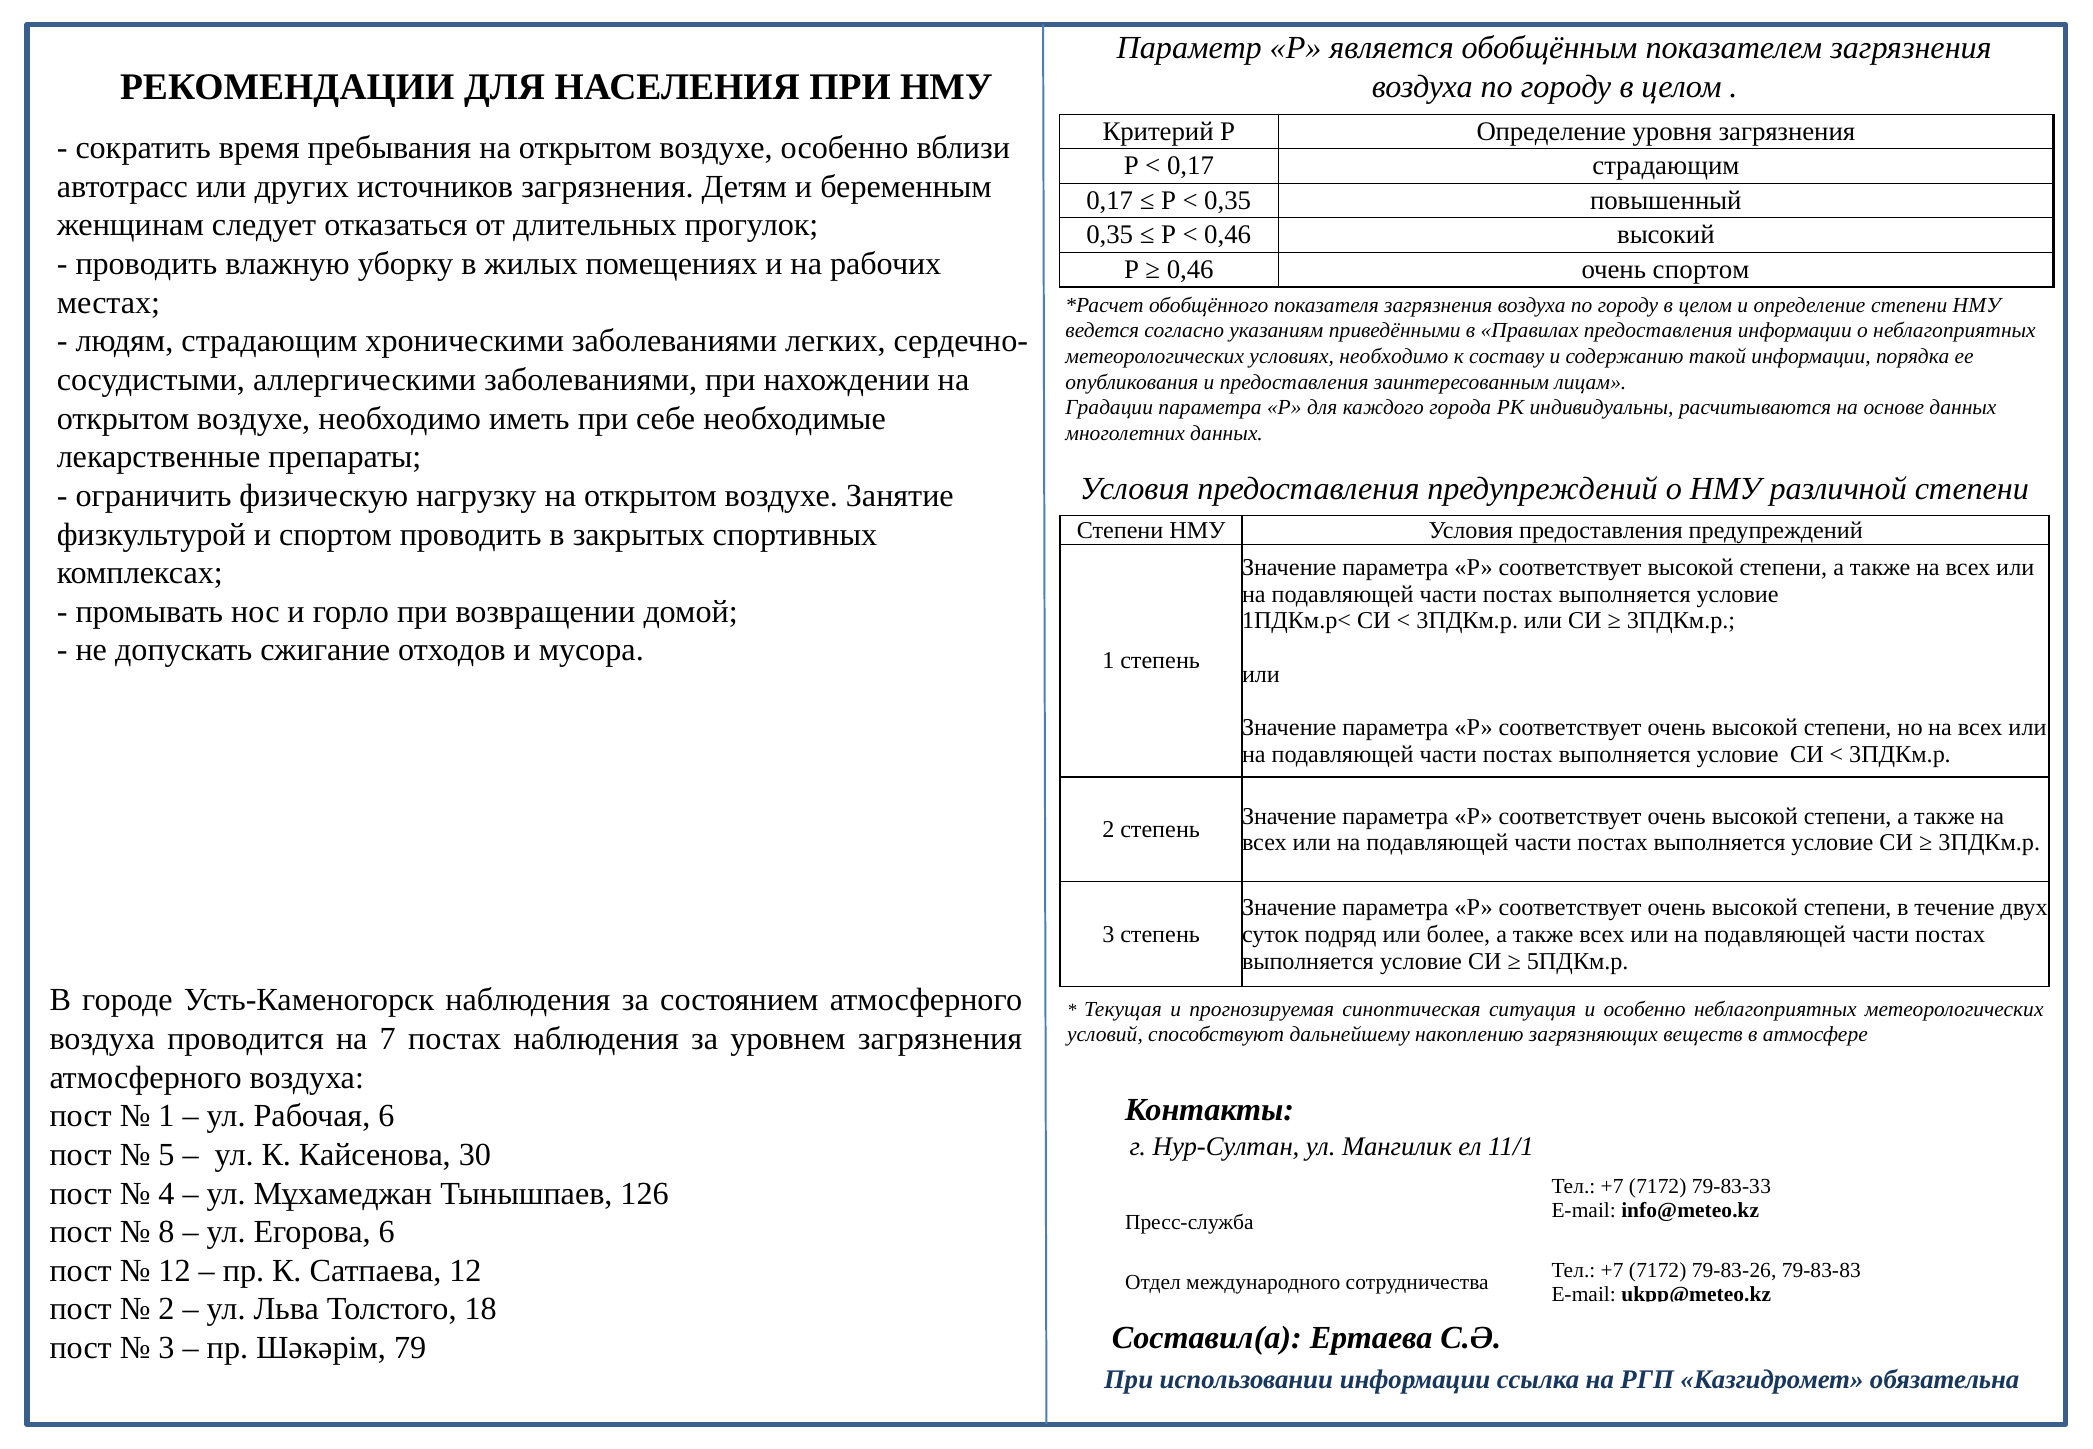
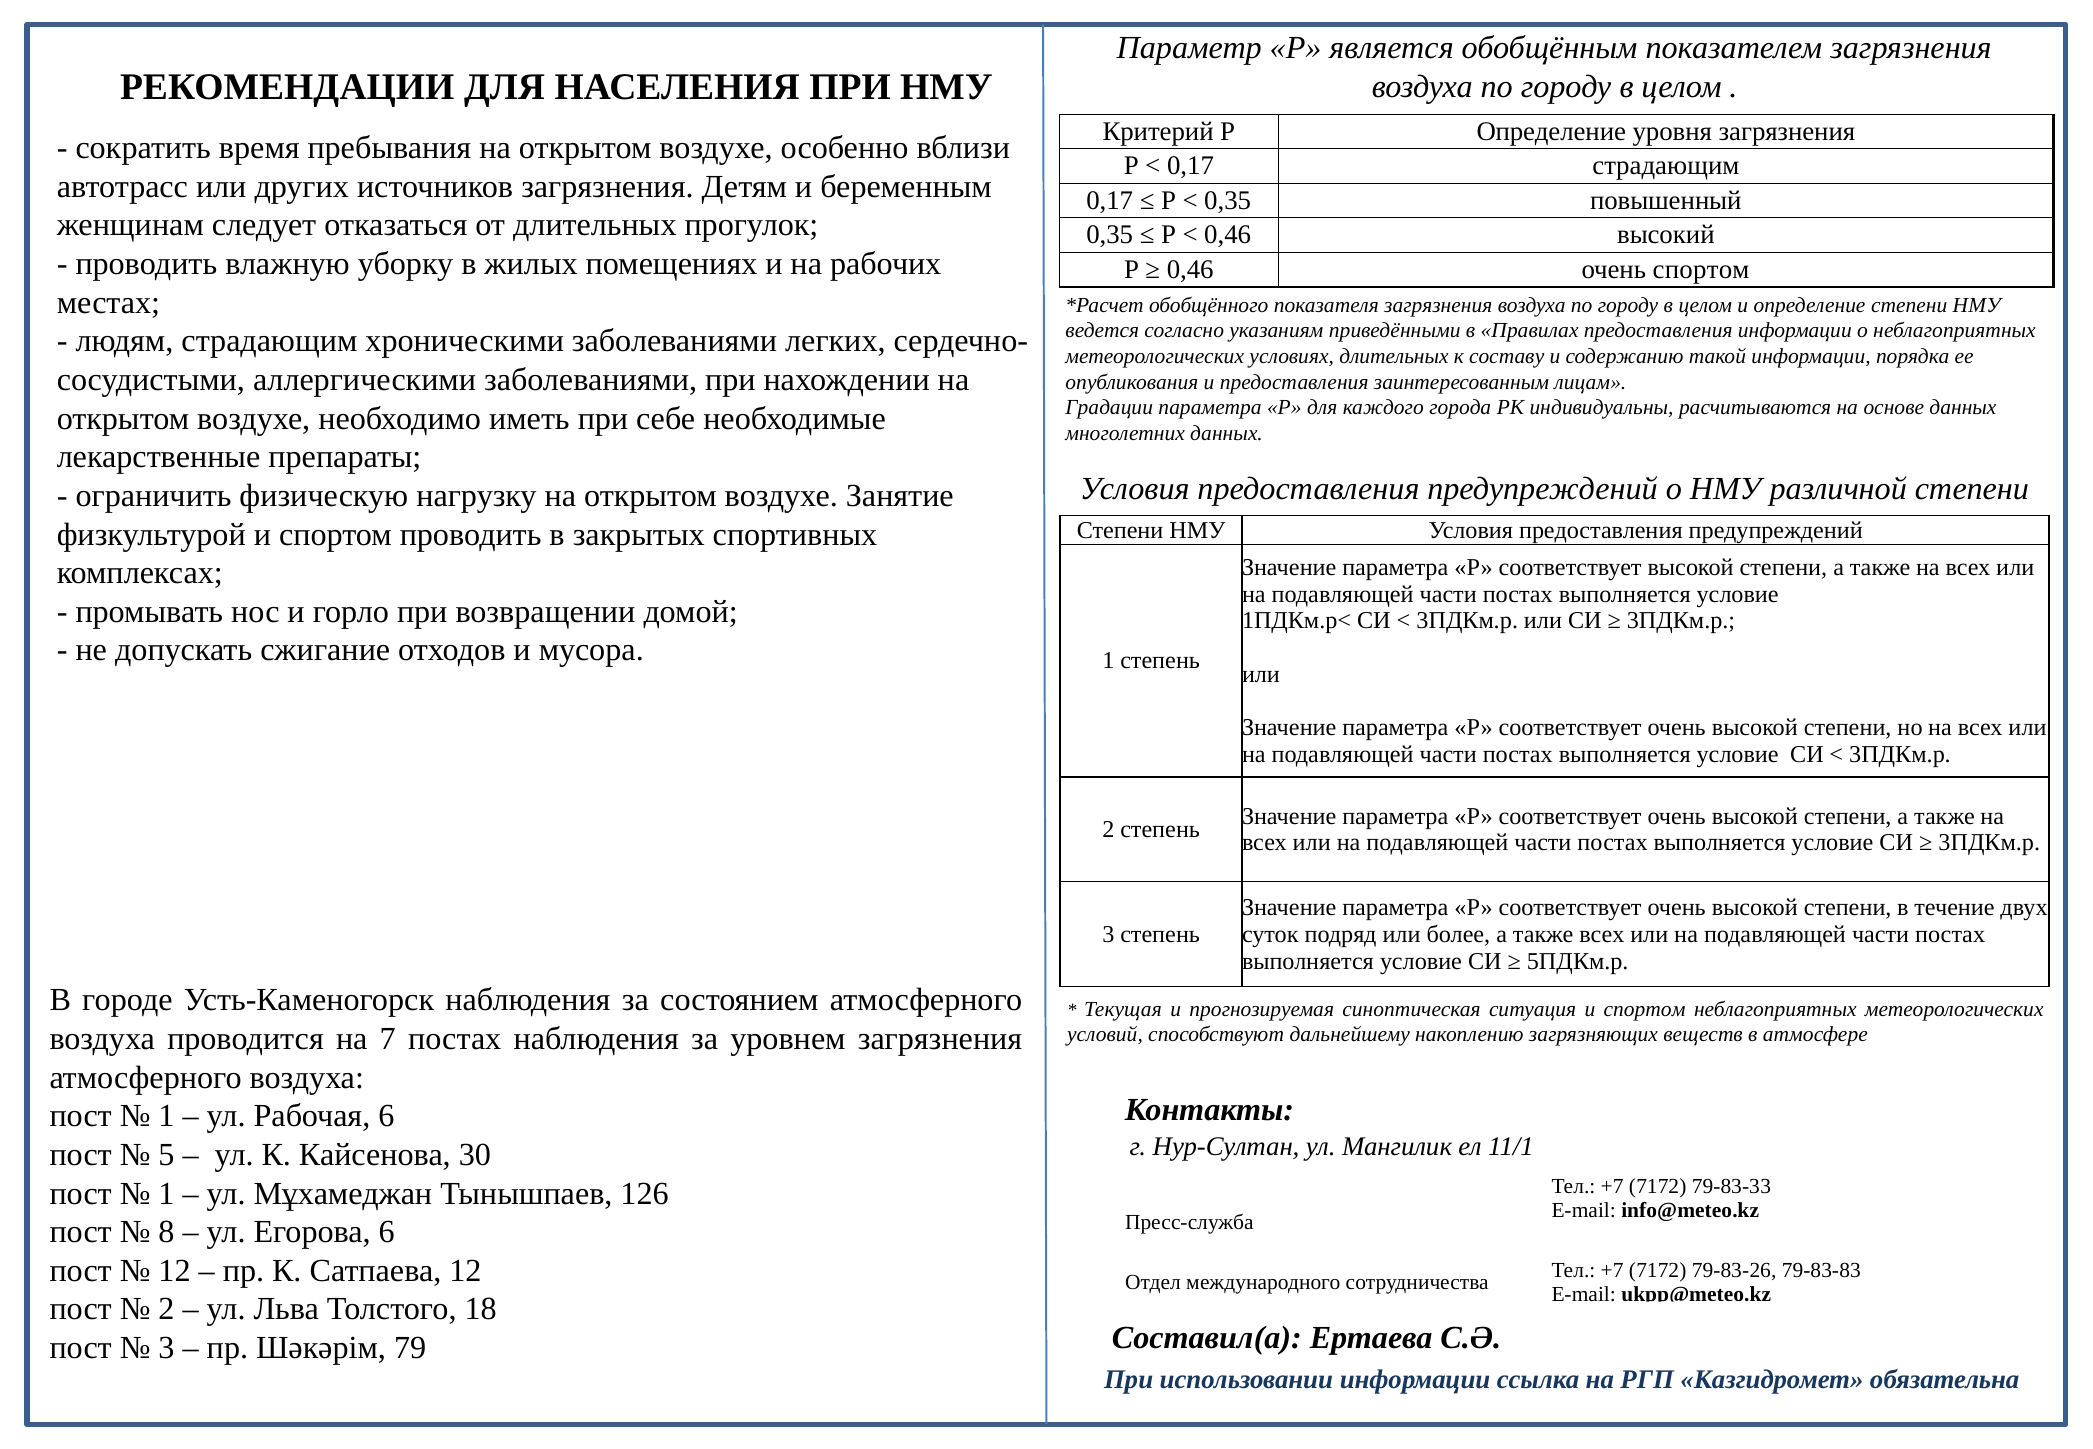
условиях необходимо: необходимо -> длительных
ситуация и особенно: особенно -> спортом
4 at (167, 1193): 4 -> 1
